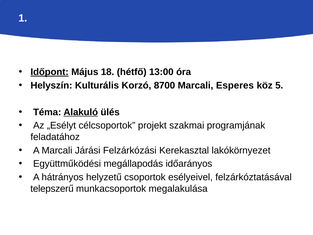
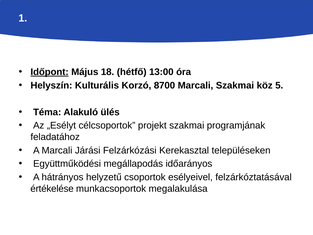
Marcali Esperes: Esperes -> Szakmai
Alakuló underline: present -> none
lakókörnyezet: lakókörnyezet -> településeken
telepszerű: telepszerű -> értékelése
